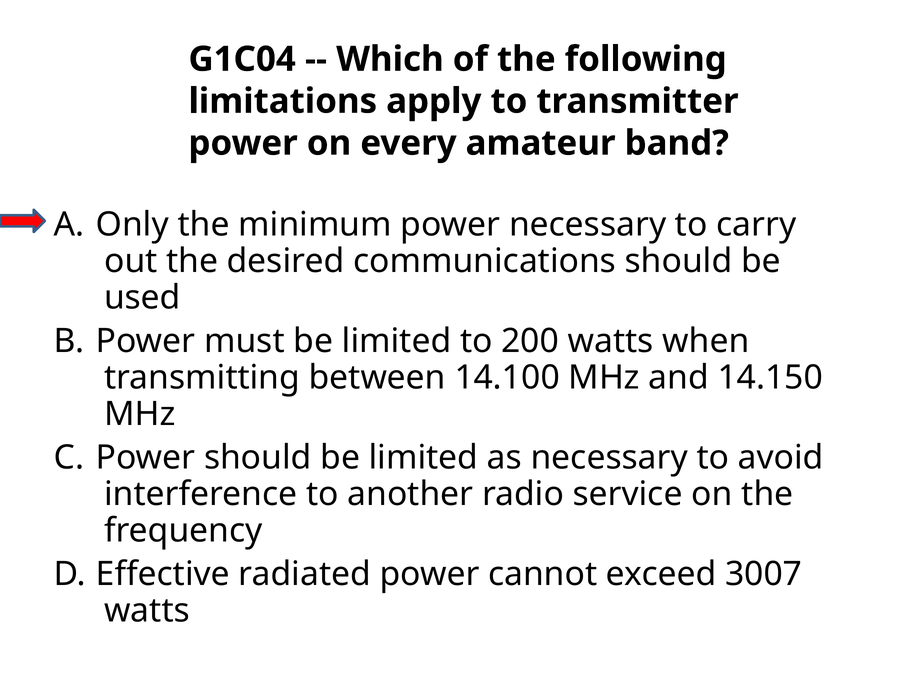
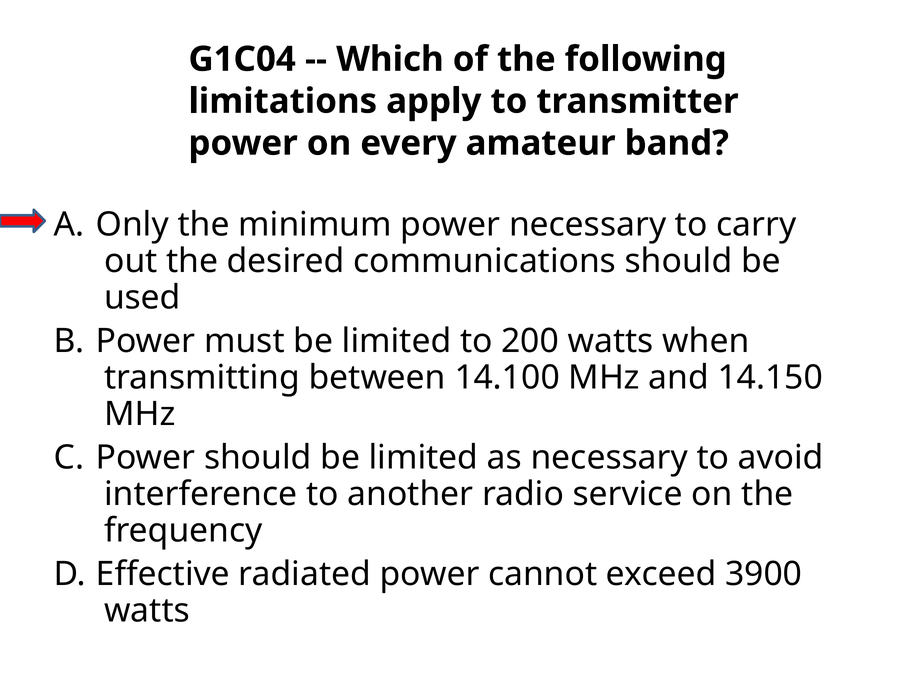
3007: 3007 -> 3900
